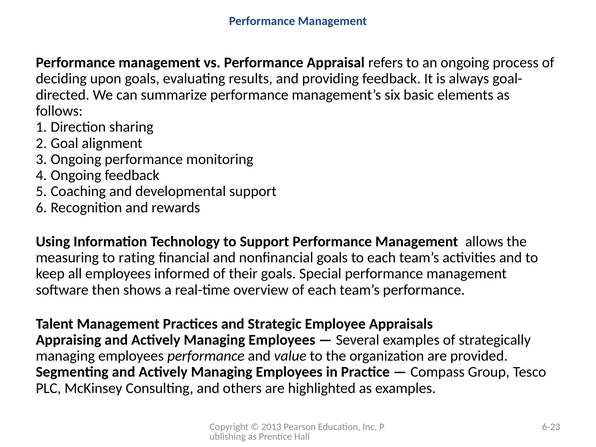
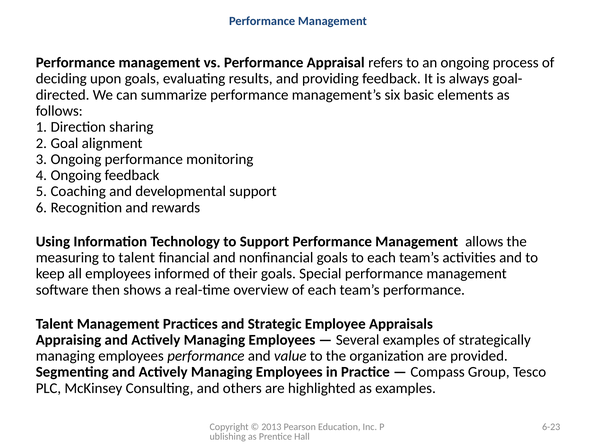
to rating: rating -> talent
